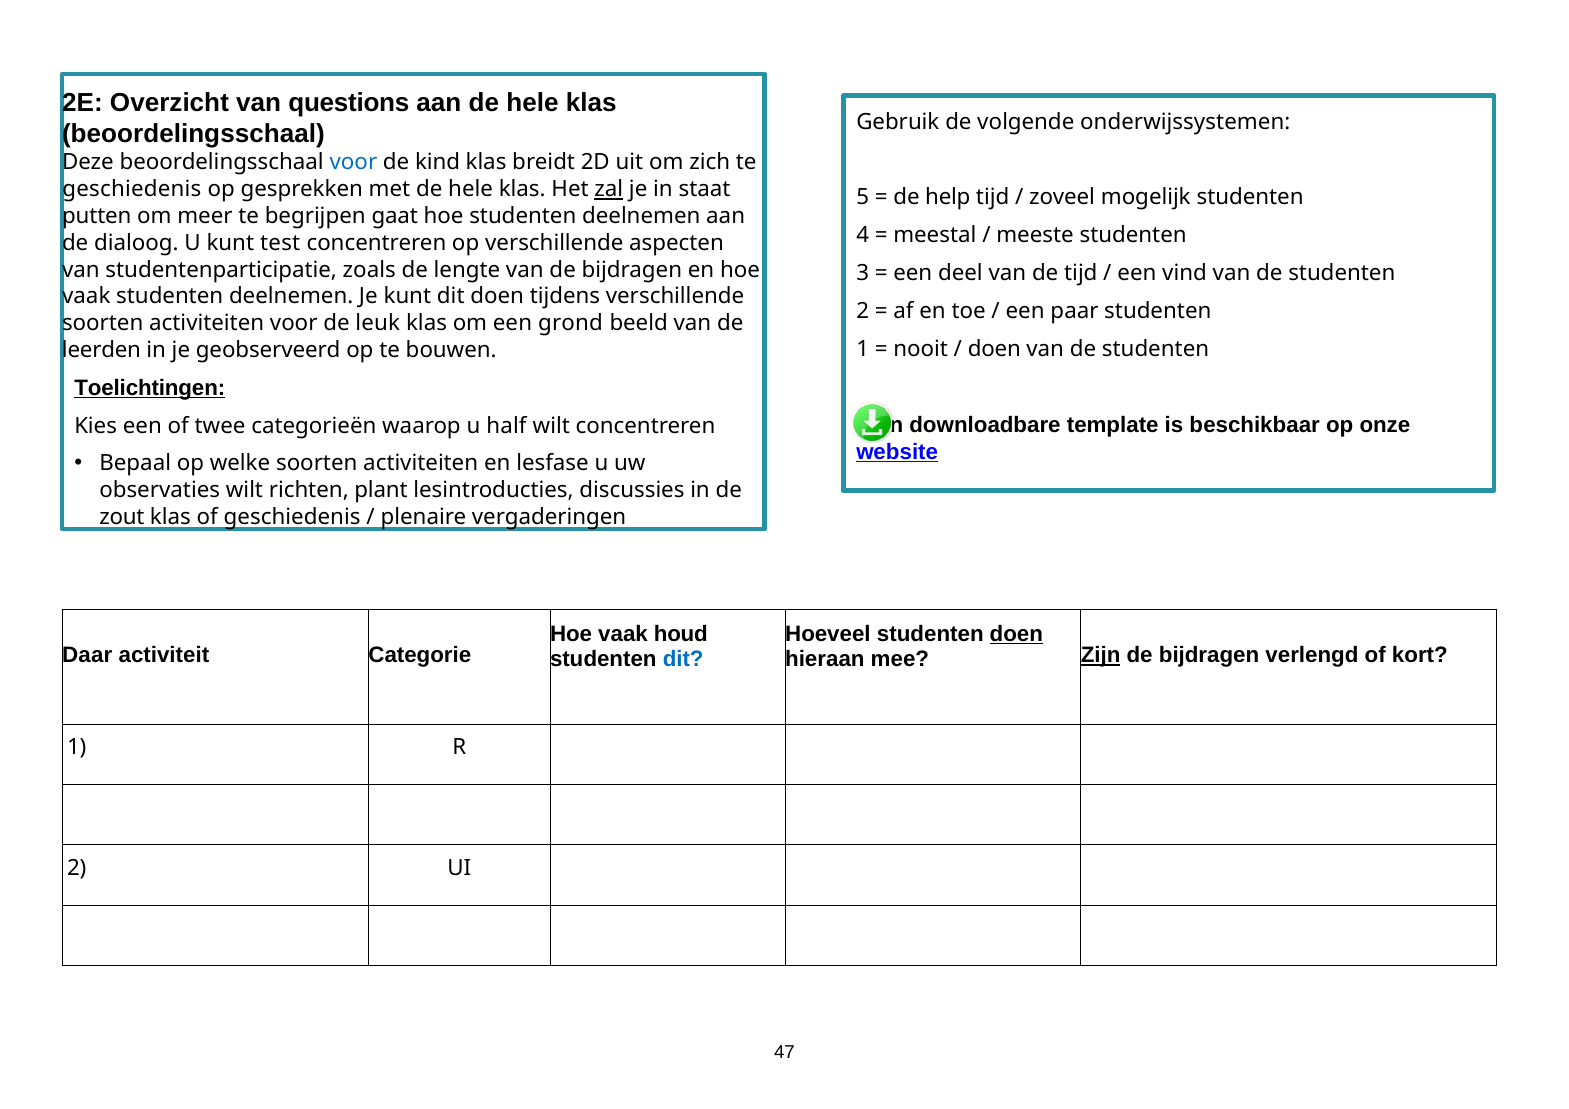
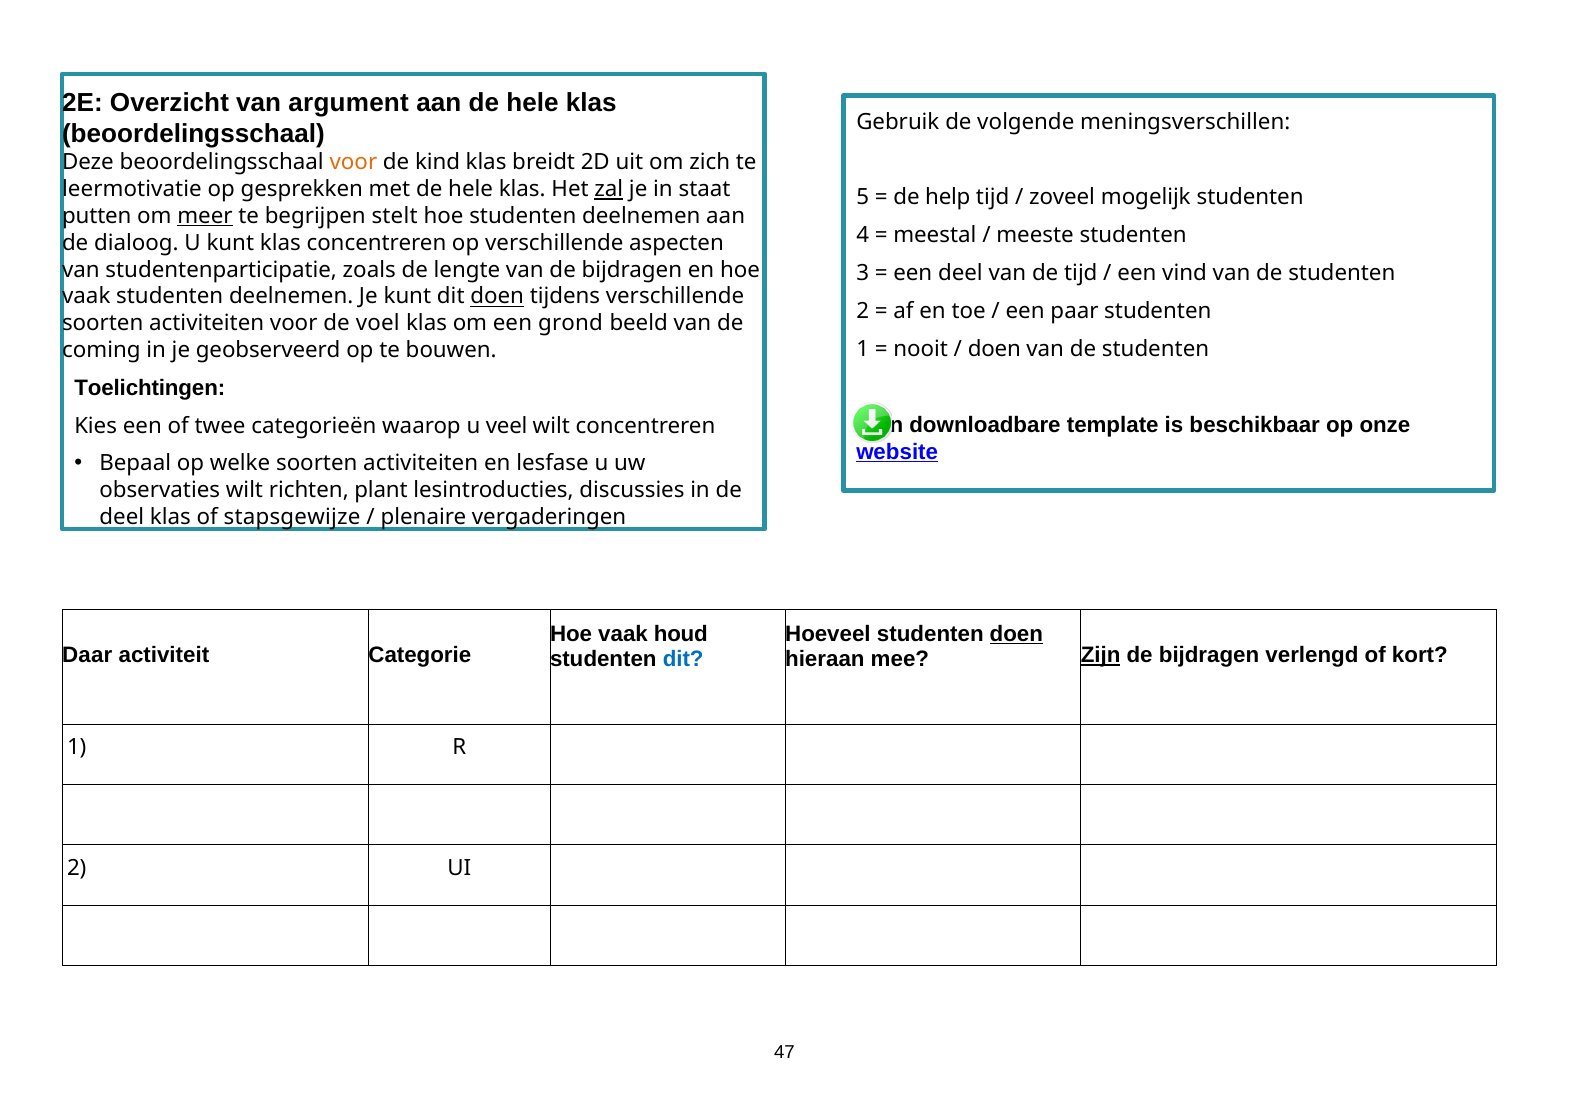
questions: questions -> argument
onderwijssystemen: onderwijssystemen -> meningsverschillen
voor at (353, 163) colour: blue -> orange
geschiedenis at (132, 189): geschiedenis -> leermotivatie
meer underline: none -> present
gaat: gaat -> stelt
kunt test: test -> klas
doen at (497, 297) underline: none -> present
leuk: leuk -> voel
leerden: leerden -> coming
Toelichtingen underline: present -> none
half: half -> veel
zout at (122, 518): zout -> deel
of geschiedenis: geschiedenis -> stapsgewijze
